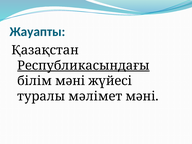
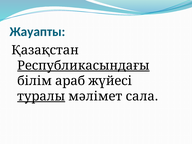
білім мәні: мәні -> араб
туралы underline: none -> present
мәлімет мәні: мәні -> сала
